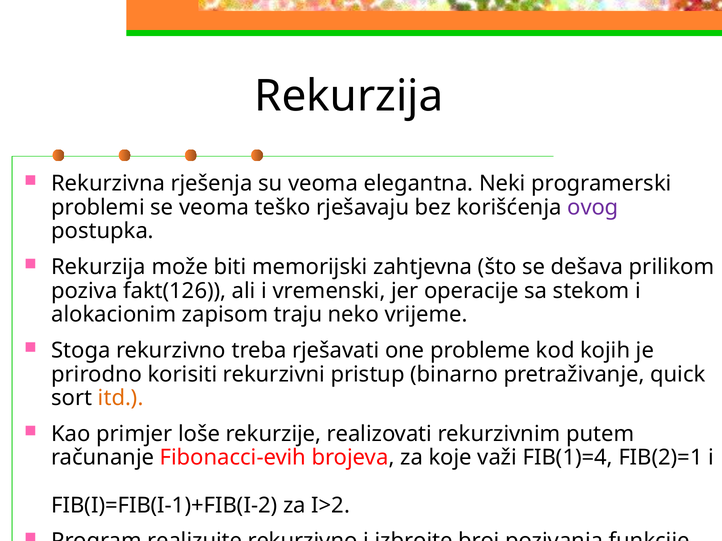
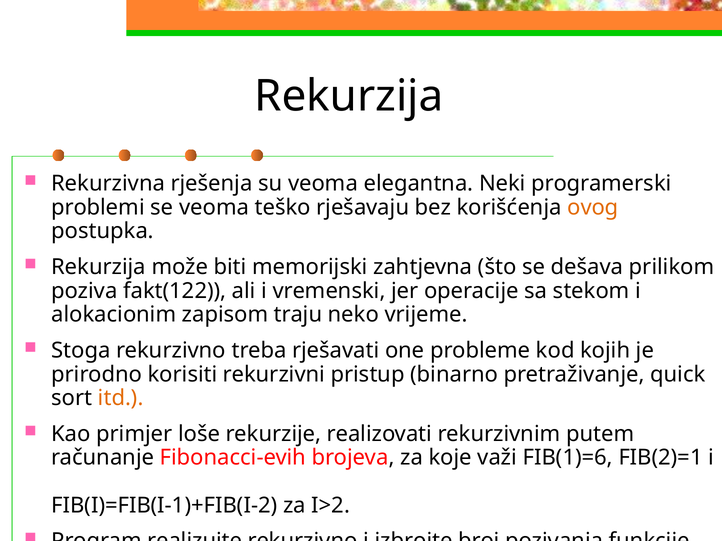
ovog colour: purple -> orange
fakt(126: fakt(126 -> fakt(122
FIB(1)=4: FIB(1)=4 -> FIB(1)=6
